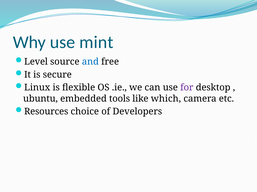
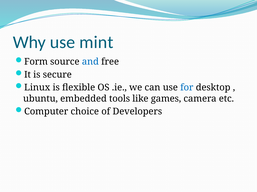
Level: Level -> Form
for colour: purple -> blue
which: which -> games
Resources: Resources -> Computer
